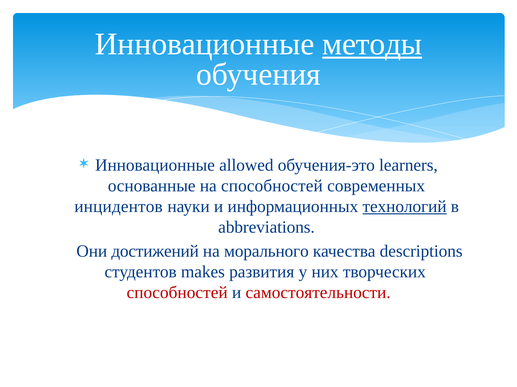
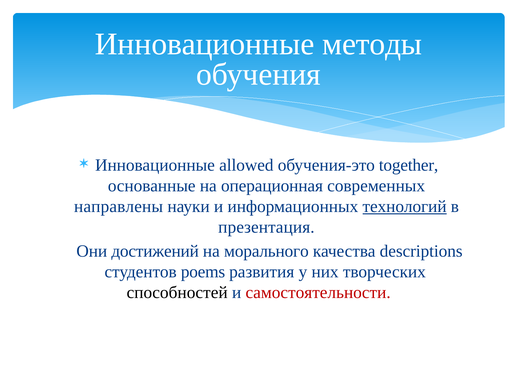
методы underline: present -> none
learners: learners -> together
на способностей: способностей -> операционная
инцидентов: инцидентов -> направлены
abbreviations: abbreviations -> презентация
makes: makes -> poems
способностей at (177, 293) colour: red -> black
